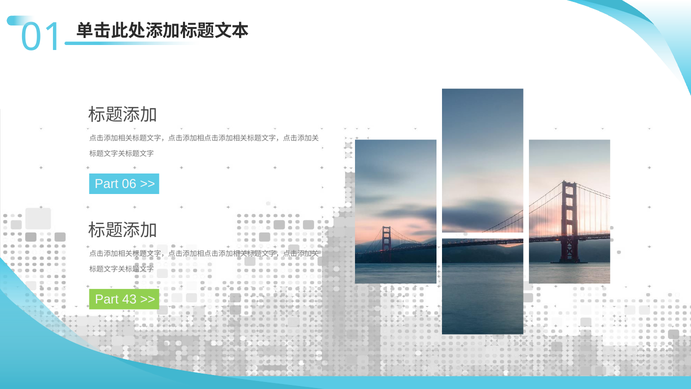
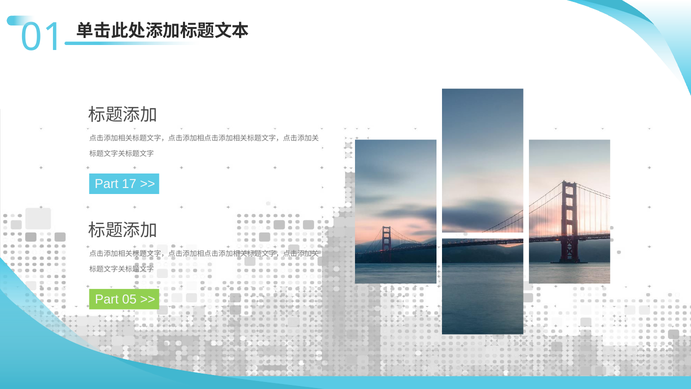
06: 06 -> 17
43: 43 -> 05
